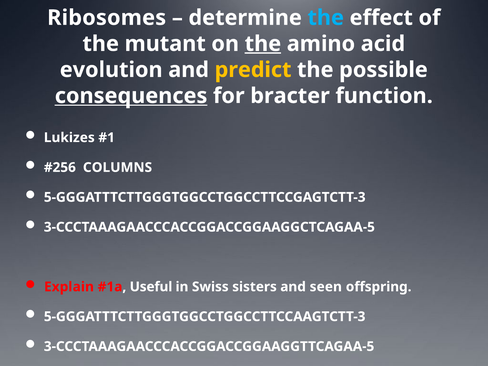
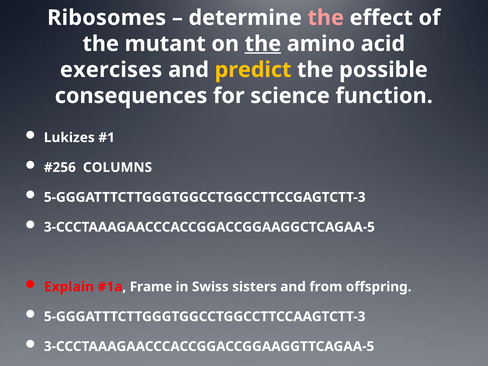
the at (326, 18) colour: light blue -> pink
evolution: evolution -> exercises
consequences underline: present -> none
bracter: bracter -> science
Useful: Useful -> Frame
seen: seen -> from
